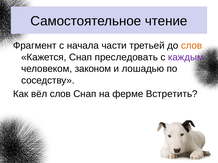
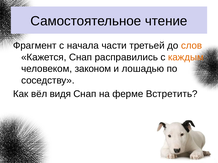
преследовать: преследовать -> расправились
каждым colour: purple -> orange
вёл слов: слов -> видя
